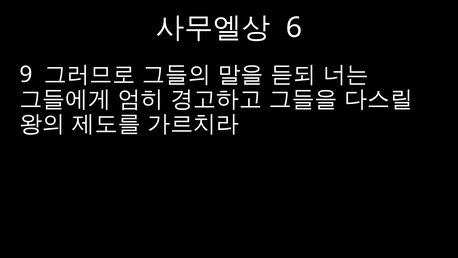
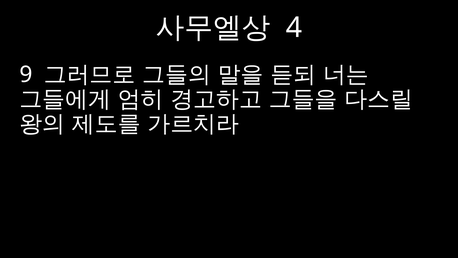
6: 6 -> 4
